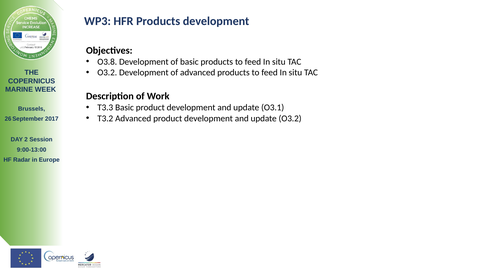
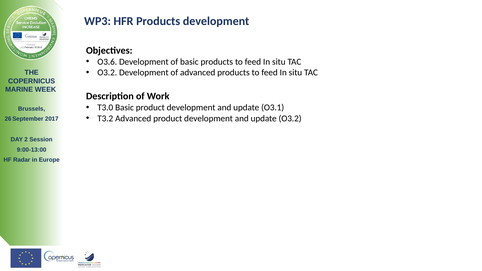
O3.8: O3.8 -> O3.6
T3.3: T3.3 -> T3.0
